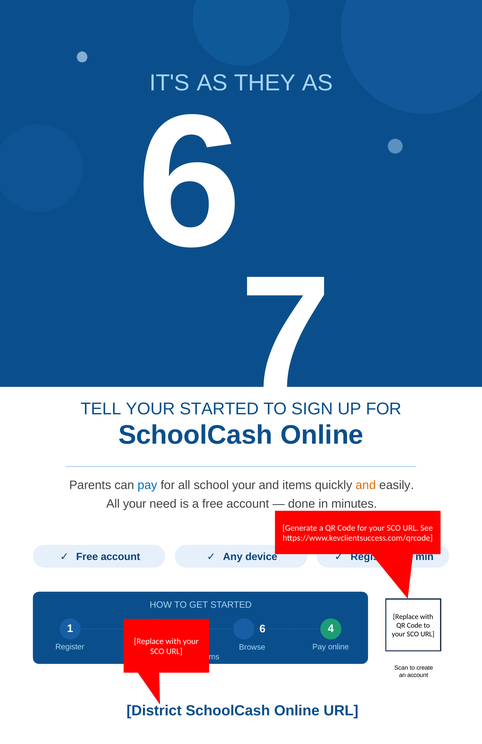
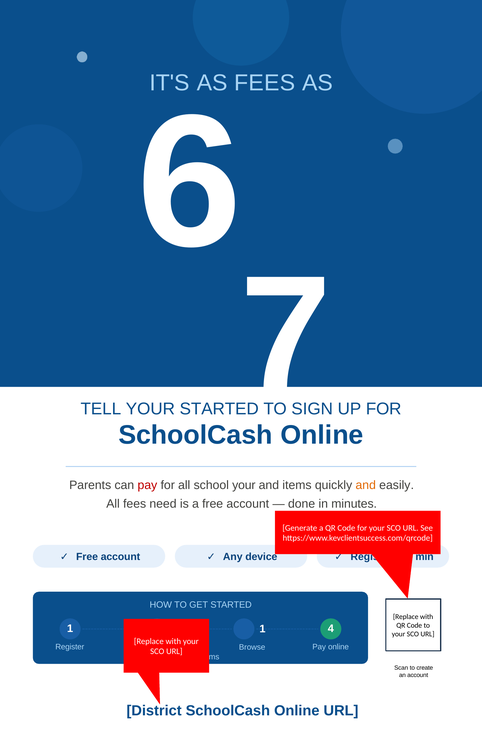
AS THEY: THEY -> FEES
pay at (147, 486) colour: blue -> red
All your: your -> fees
6 at (263, 630): 6 -> 1
